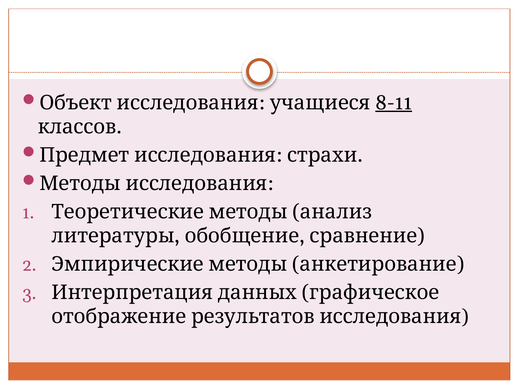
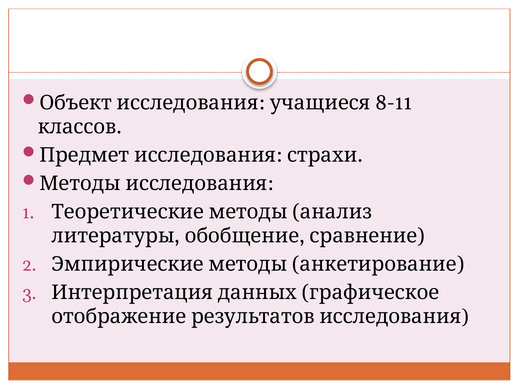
8-11 underline: present -> none
